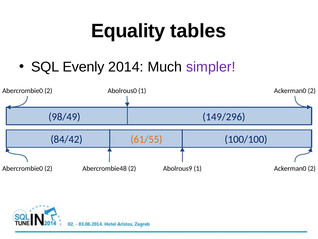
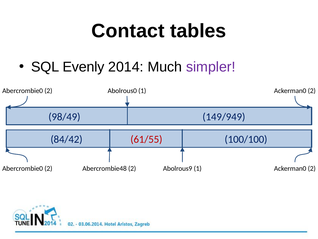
Equality: Equality -> Contact
149/296: 149/296 -> 149/949
61/55 colour: orange -> red
